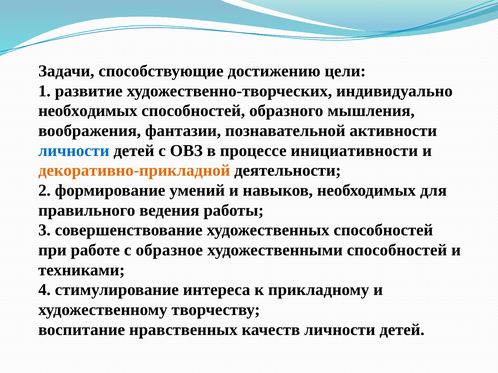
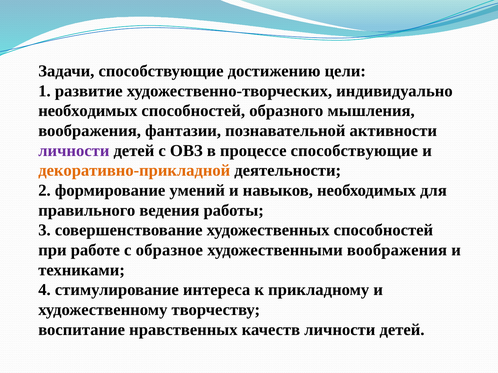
личности at (74, 151) colour: blue -> purple
процессе инициативности: инициативности -> способствующие
художественными способностей: способностей -> воображения
